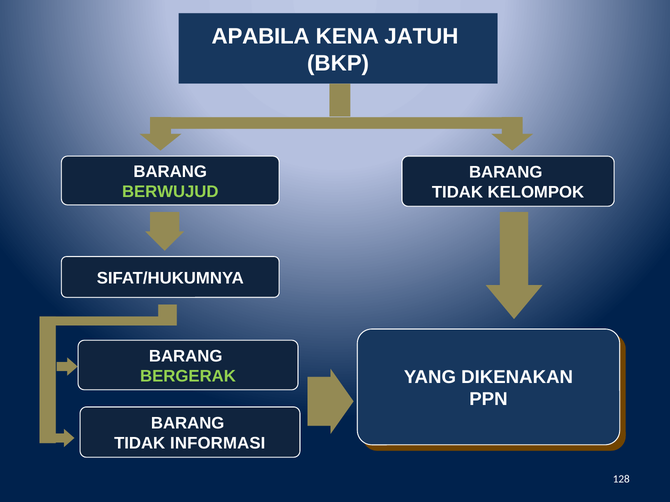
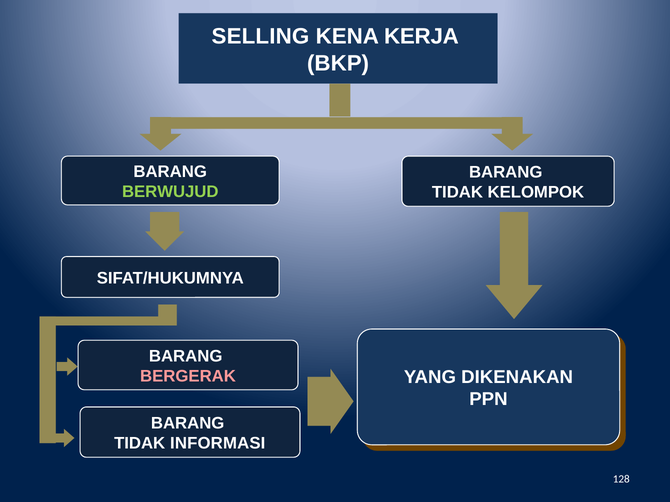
APABILA: APABILA -> SELLING
JATUH: JATUH -> KERJA
BERGERAK colour: light green -> pink
